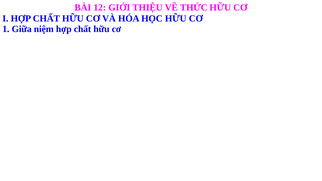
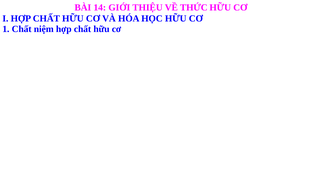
12: 12 -> 14
1 Giữa: Giữa -> Chất
